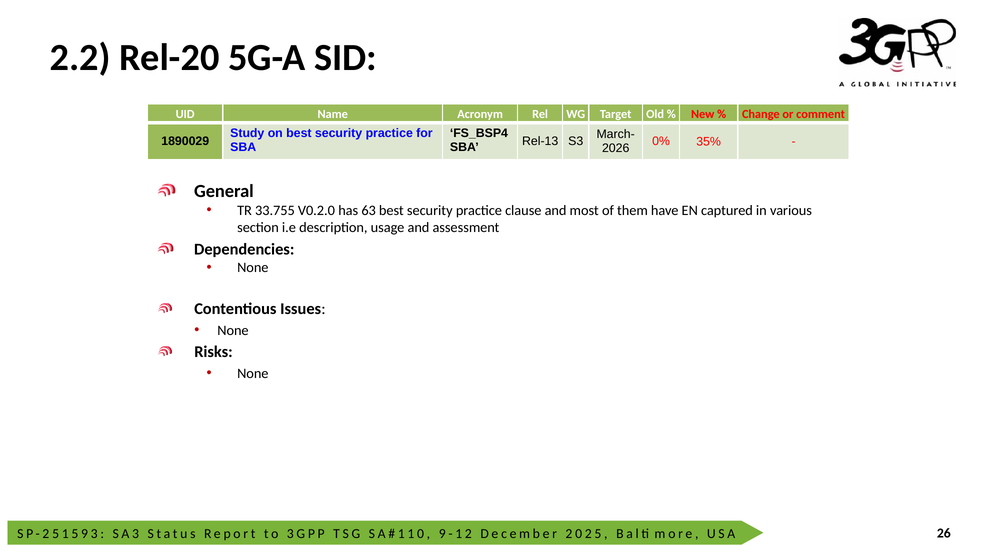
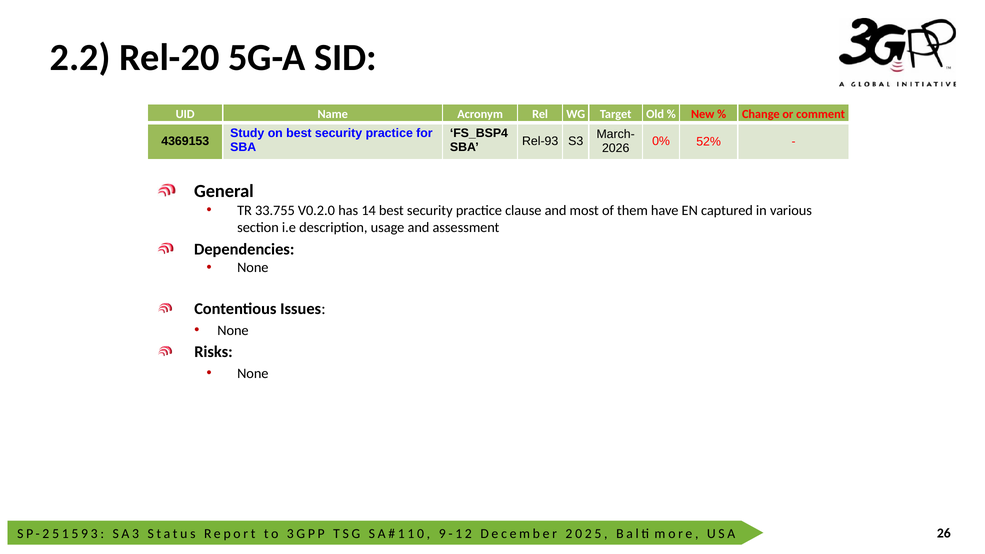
1890029: 1890029 -> 4369153
35%: 35% -> 52%
Rel-13: Rel-13 -> Rel-93
63: 63 -> 14
